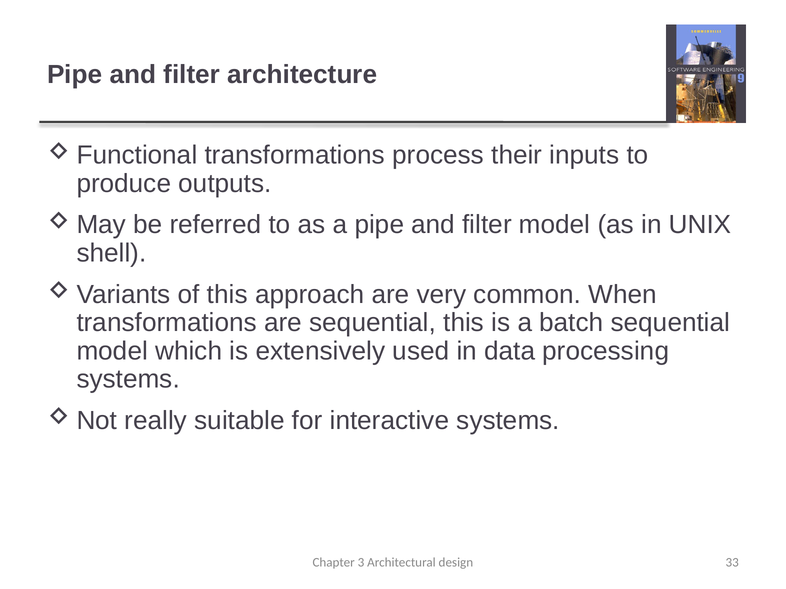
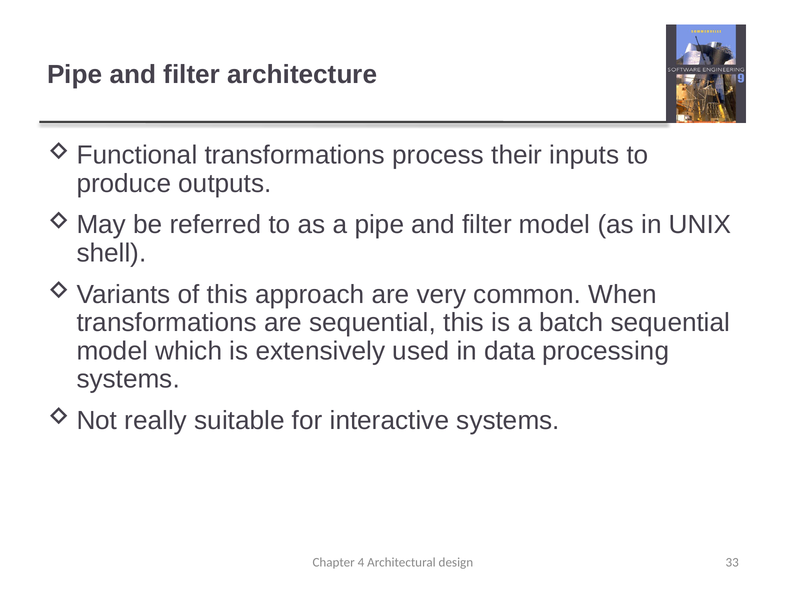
3: 3 -> 4
